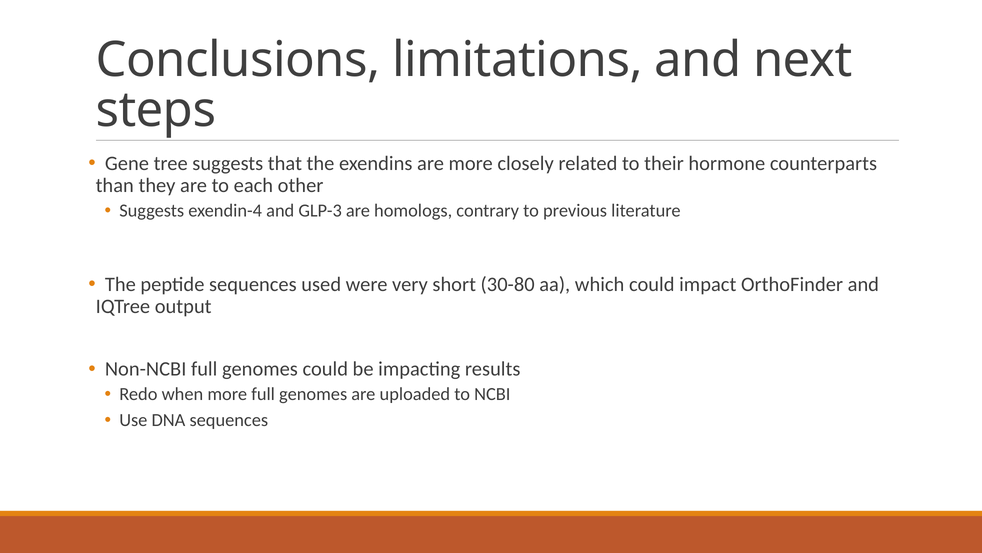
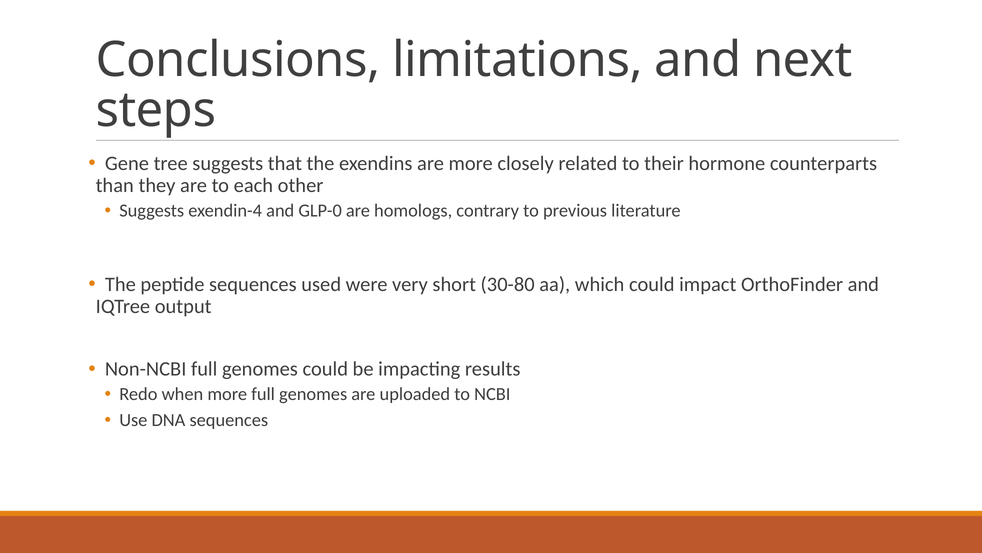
GLP-3: GLP-3 -> GLP-0
